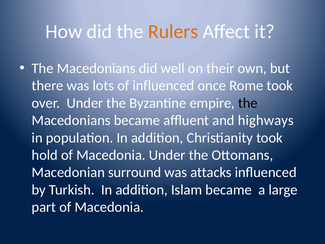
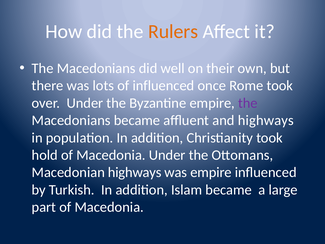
the at (248, 103) colour: black -> purple
Macedonian surround: surround -> highways
was attacks: attacks -> empire
